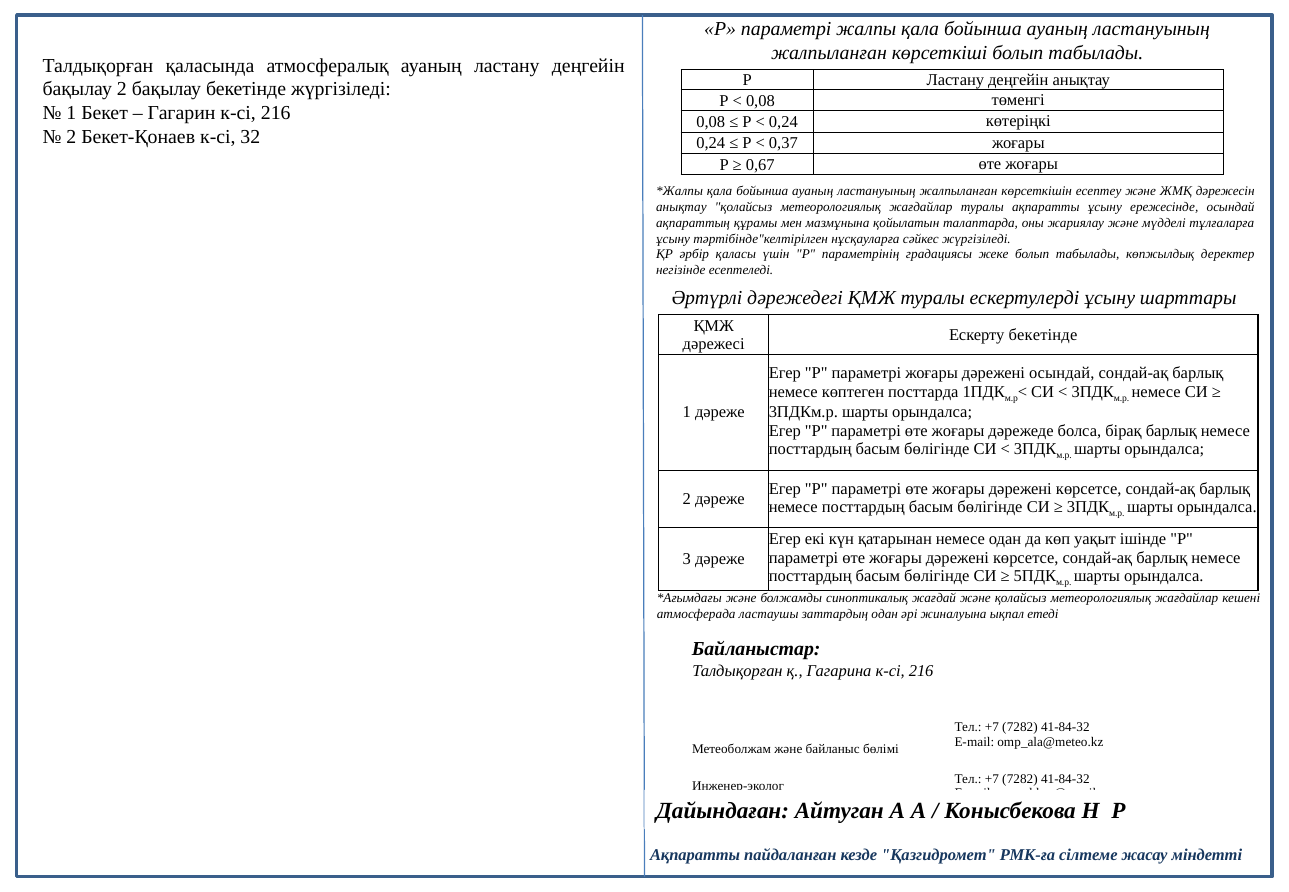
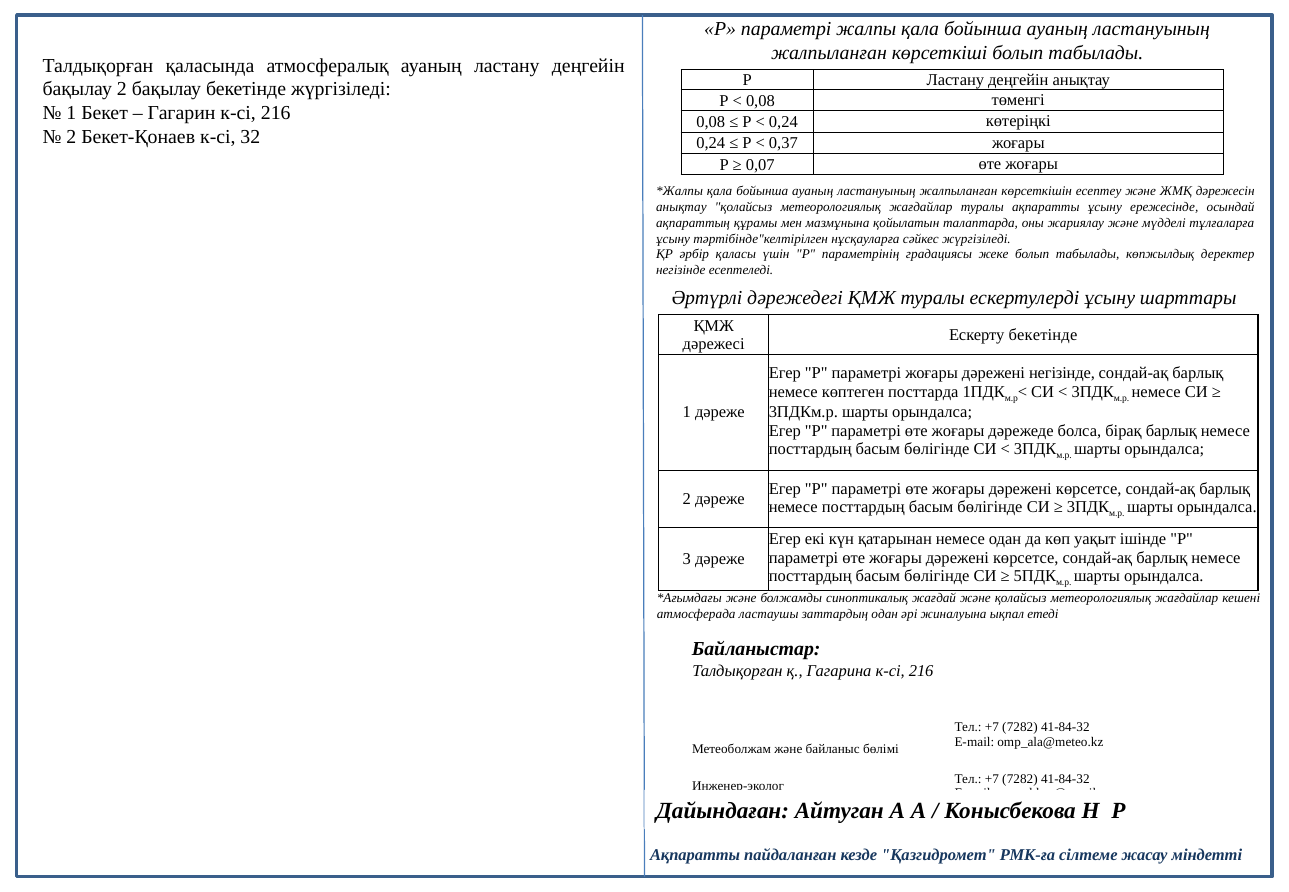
0,67: 0,67 -> 0,07
дәрежені осындай: осындай -> негізінде
